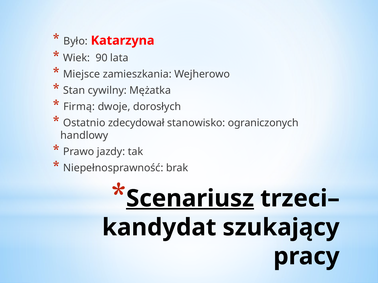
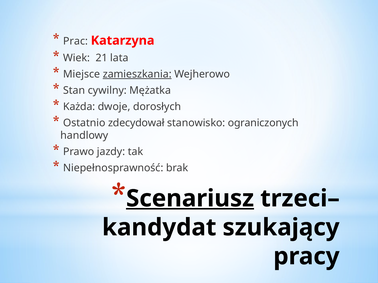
Było: Było -> Prac
90: 90 -> 21
zamieszkania underline: none -> present
Firmą: Firmą -> Każda
